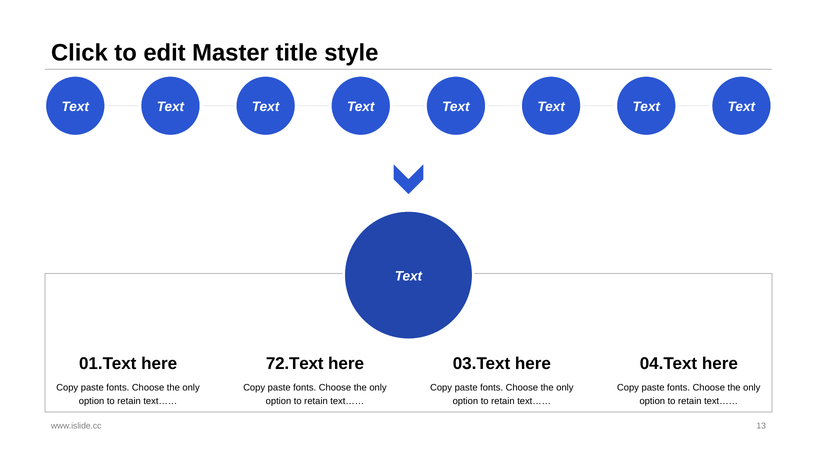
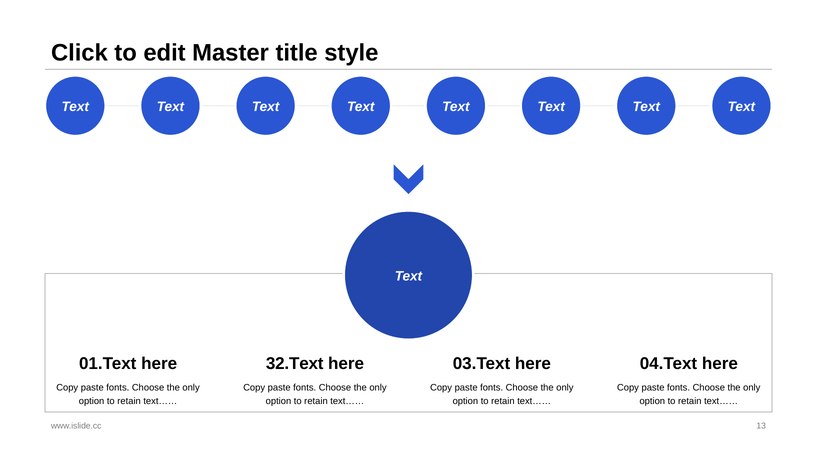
72.Text: 72.Text -> 32.Text
